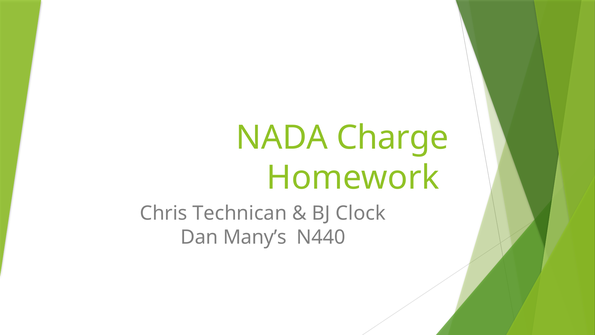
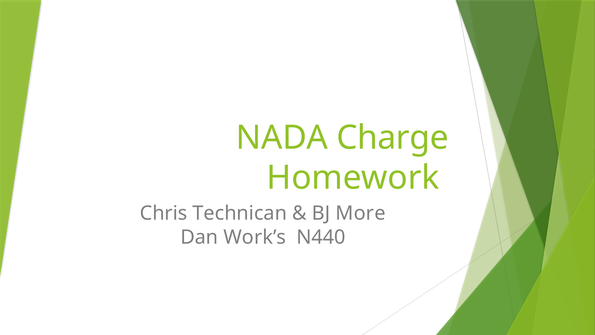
Clock: Clock -> More
Many’s: Many’s -> Work’s
